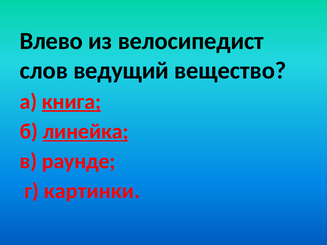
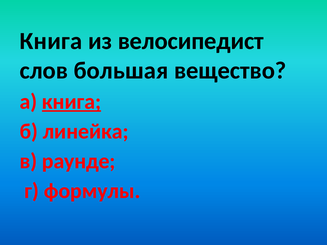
Влево at (51, 41): Влево -> Книга
ведущий: ведущий -> большая
линейка underline: present -> none
картинки: картинки -> формулы
